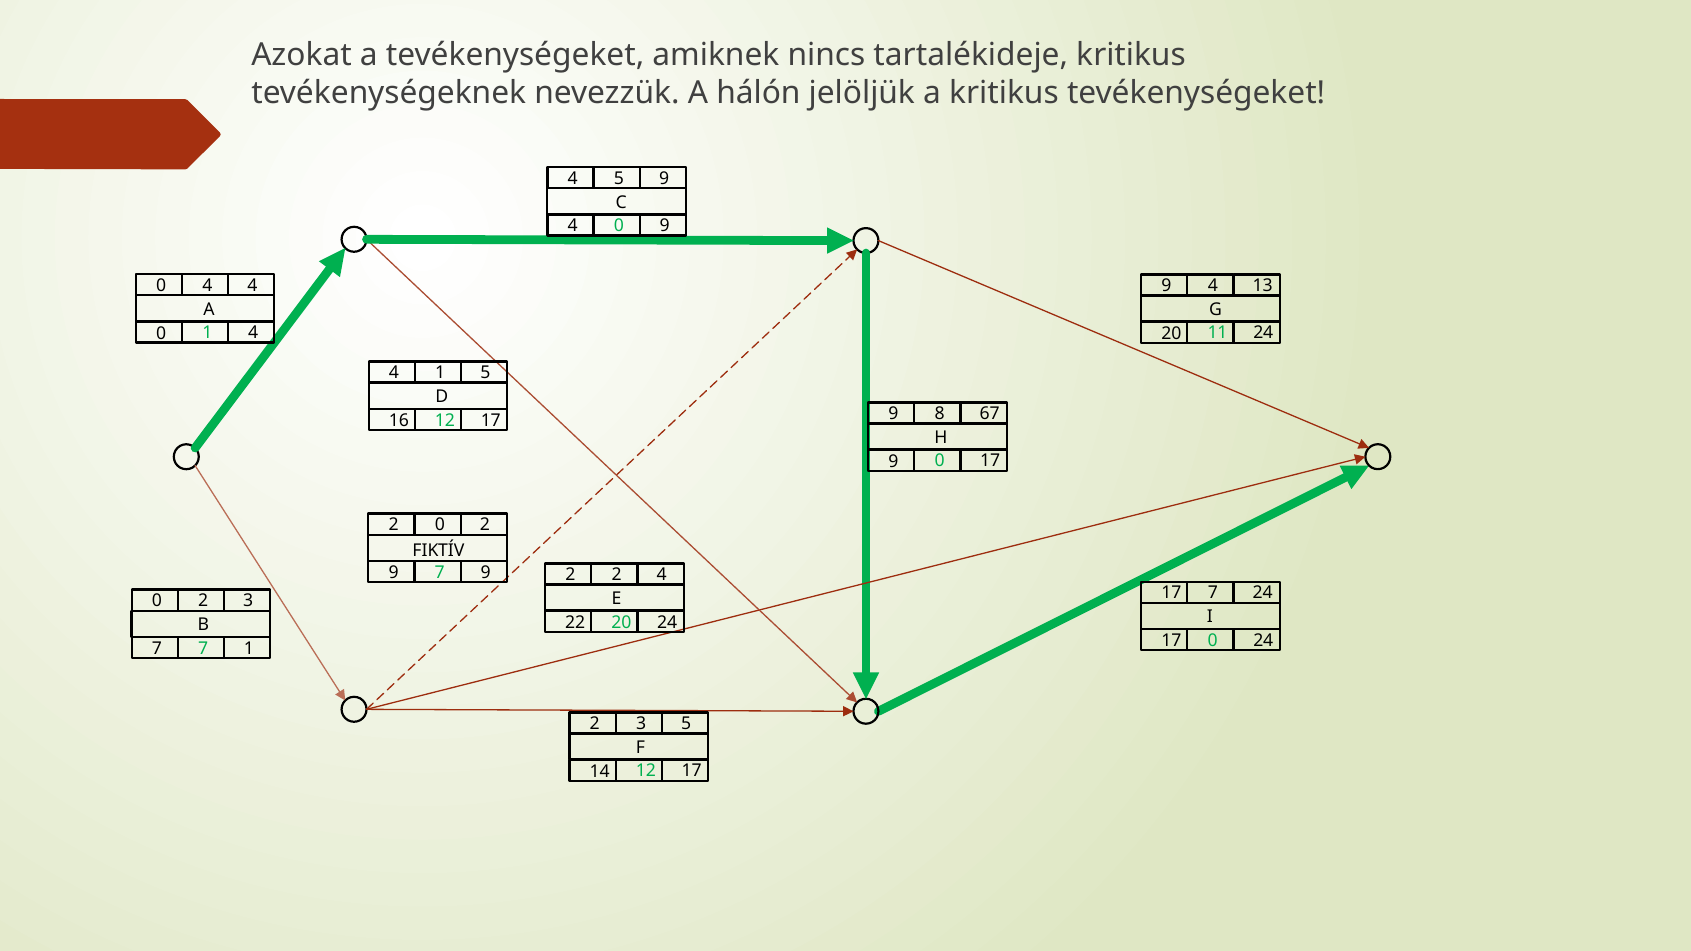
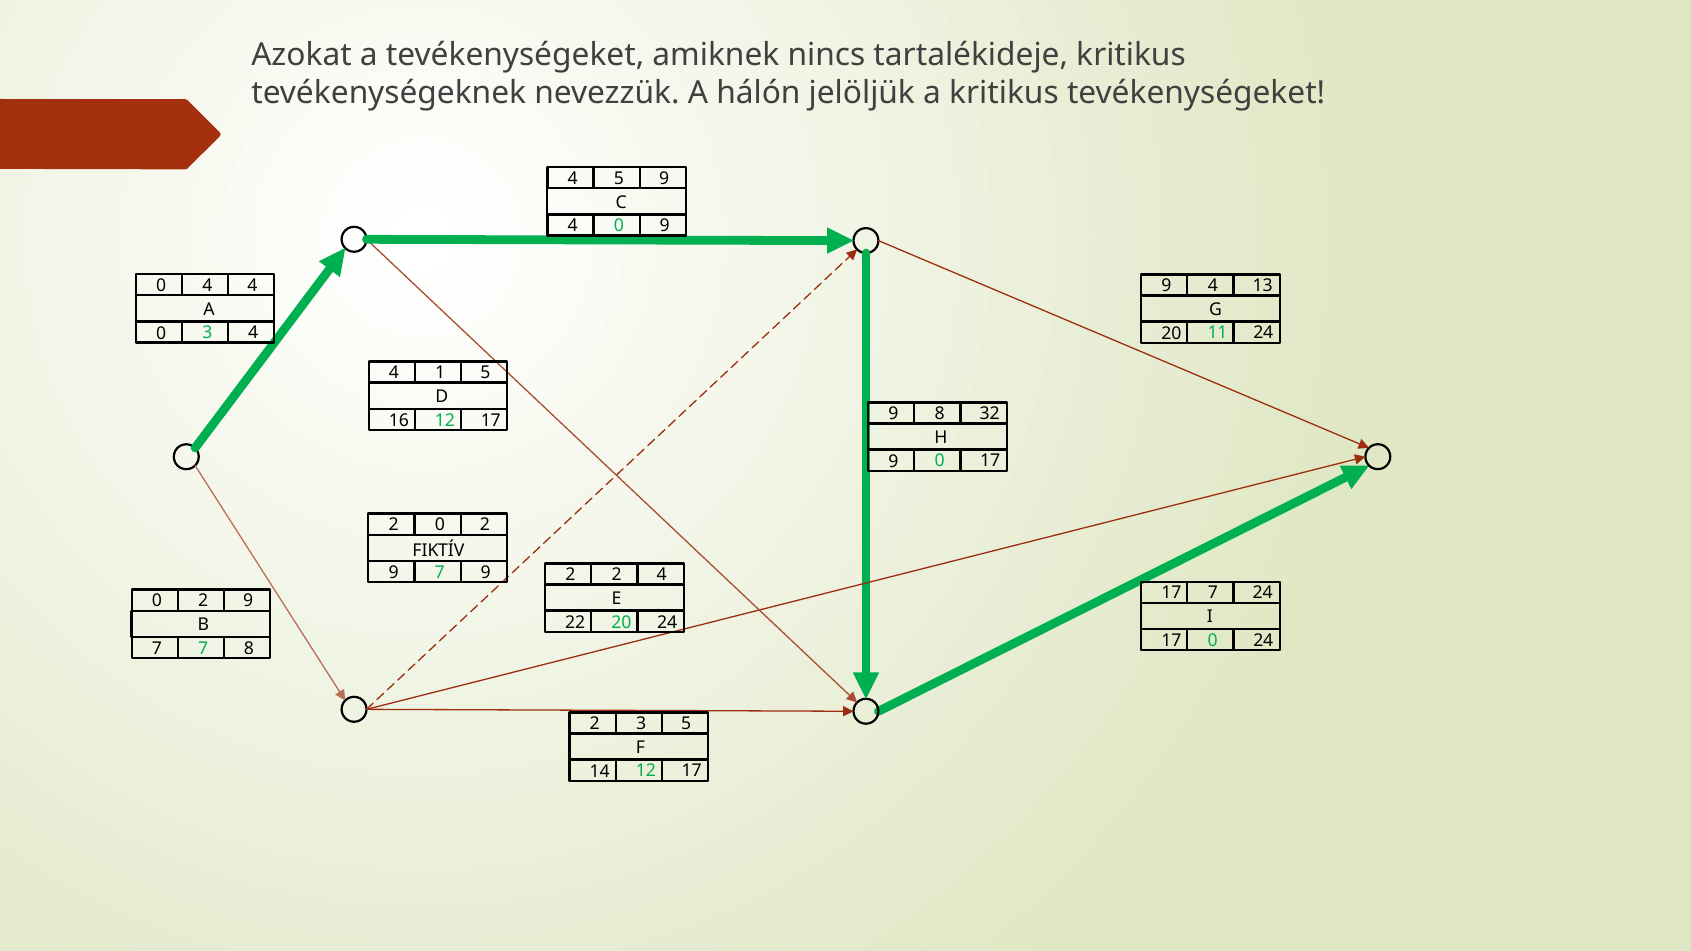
0 1: 1 -> 3
67: 67 -> 32
3 at (248, 601): 3 -> 9
7 1: 1 -> 8
